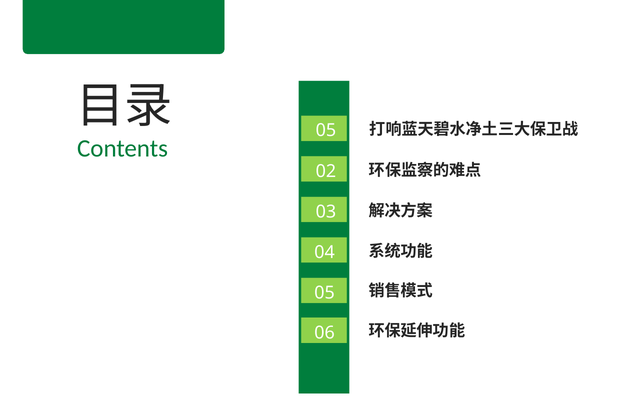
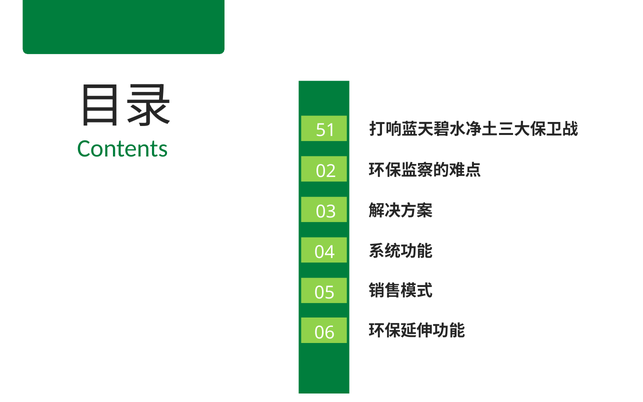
05 at (326, 130): 05 -> 51
